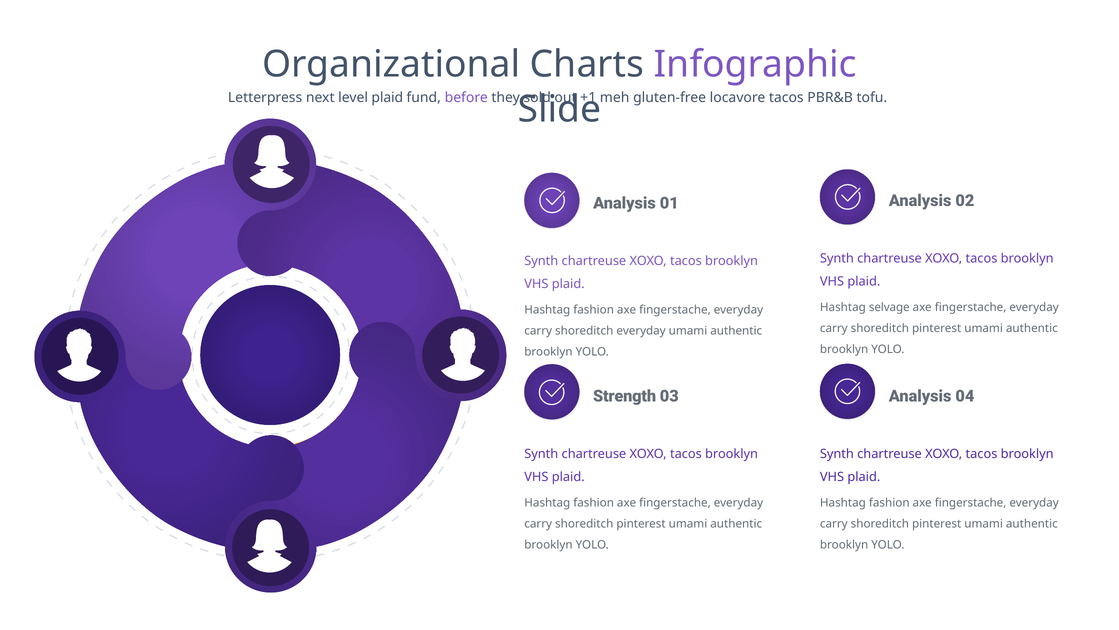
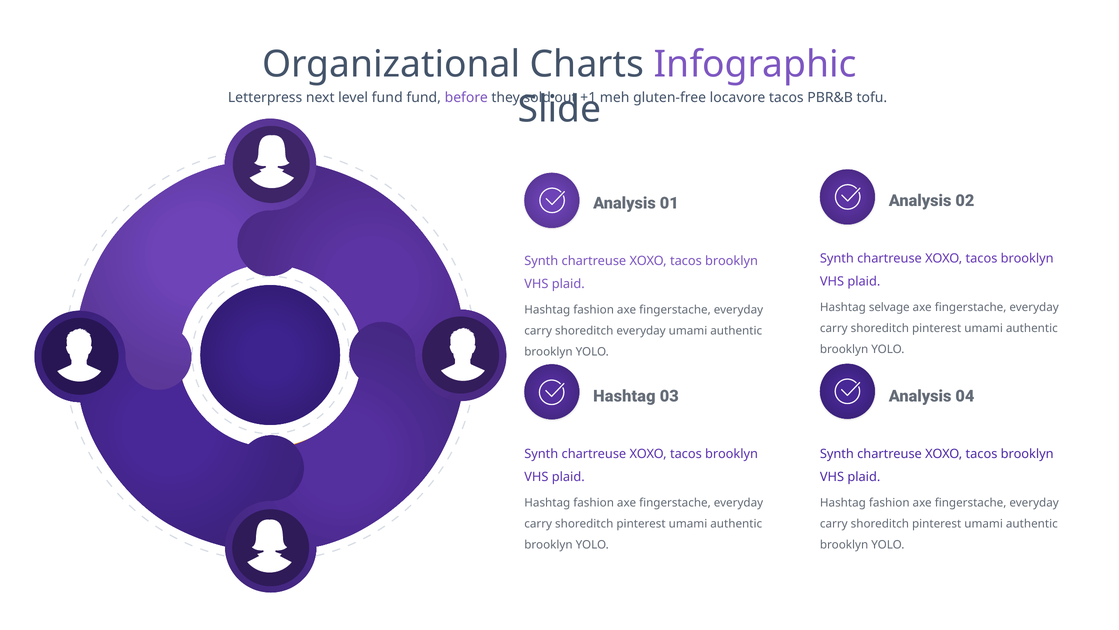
plaid at (387, 98): plaid -> fund
Strength at (625, 396): Strength -> Hashtag
